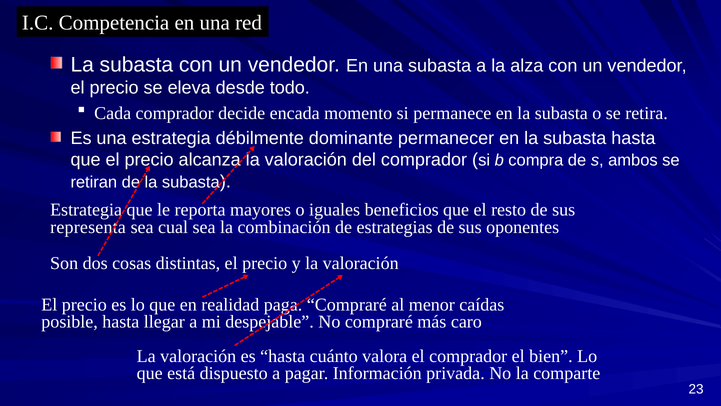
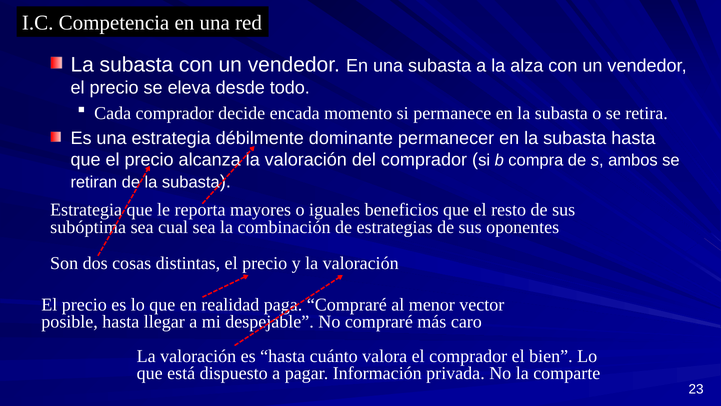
representa: representa -> subóptima
caídas: caídas -> vector
